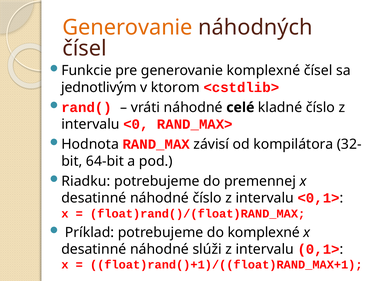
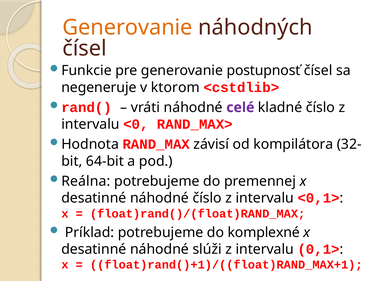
generovanie komplexné: komplexné -> postupnosť
jednotlivým: jednotlivým -> negeneruje
celé colour: black -> purple
Riadku: Riadku -> Reálna
